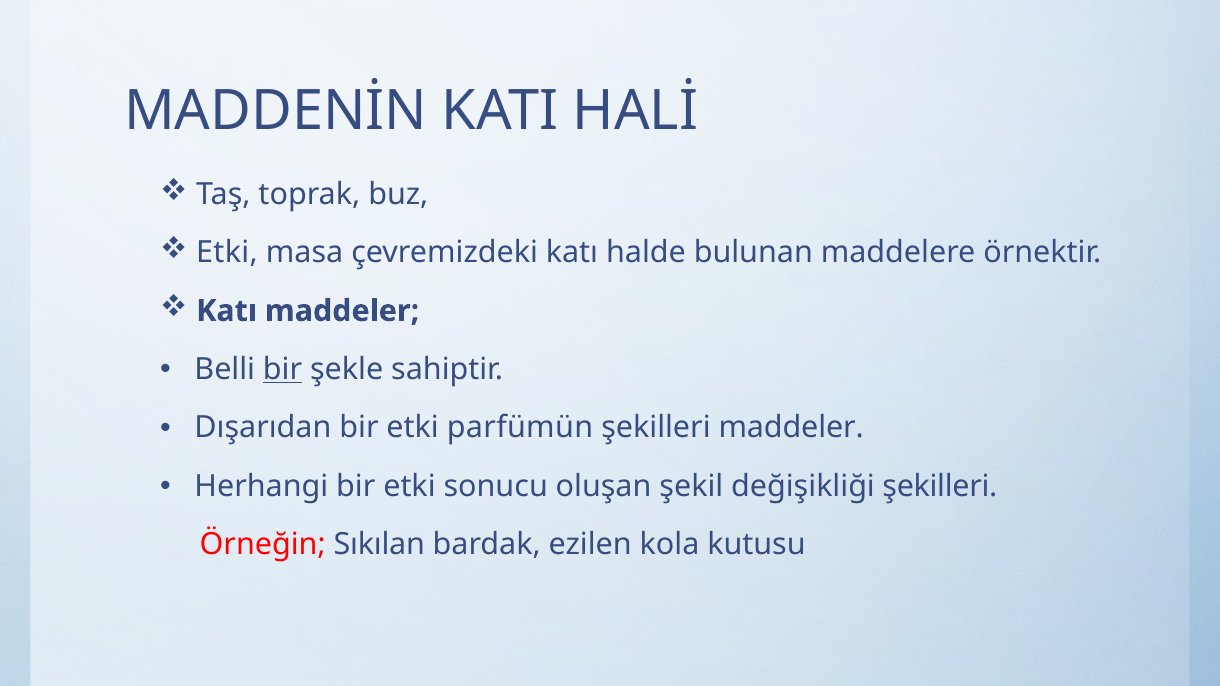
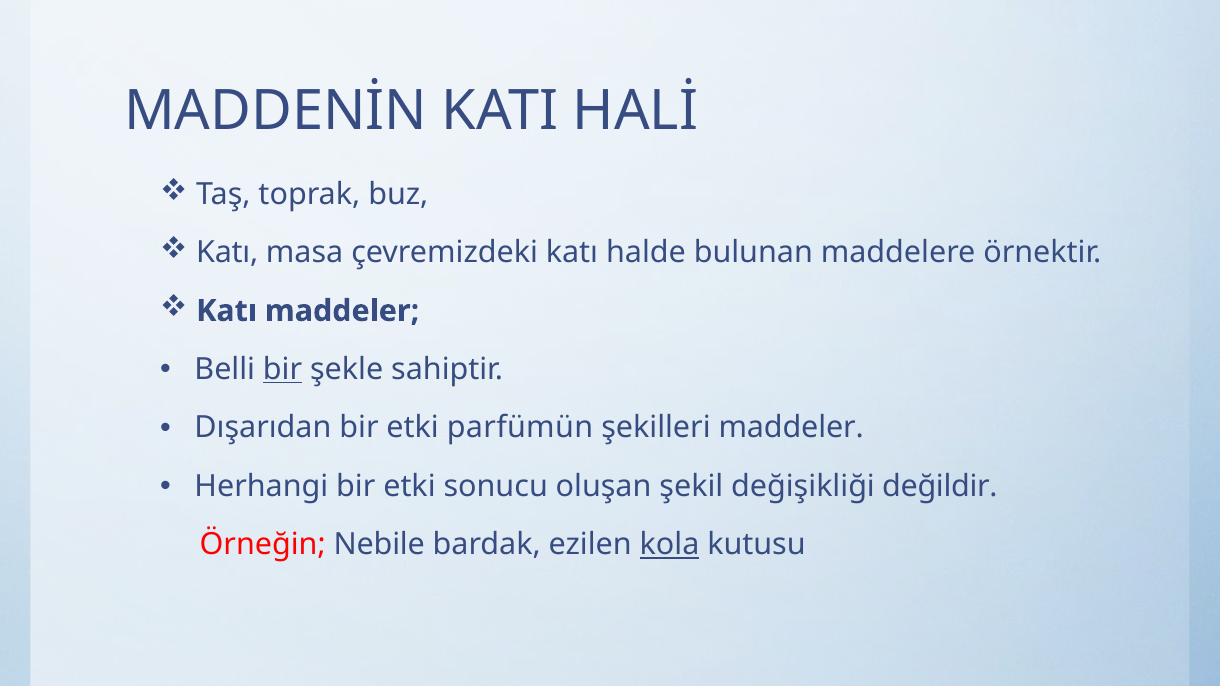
Etki at (227, 253): Etki -> Katı
değişikliği şekilleri: şekilleri -> değildir
Sıkılan: Sıkılan -> Nebile
kola underline: none -> present
